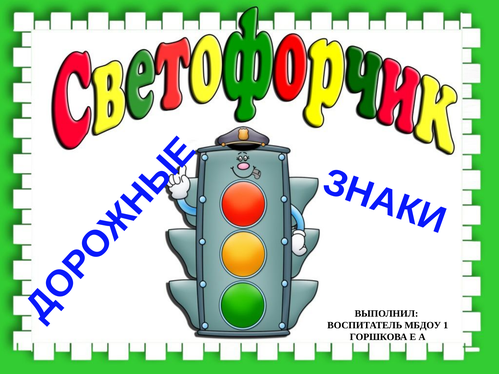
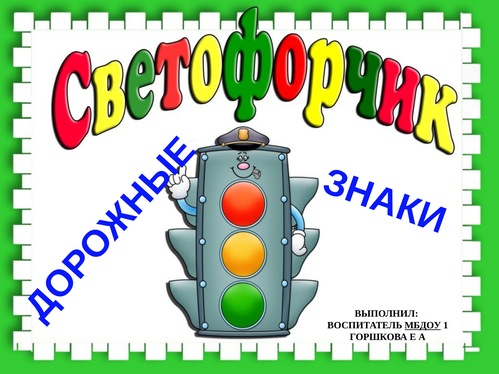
МБДОУ underline: none -> present
